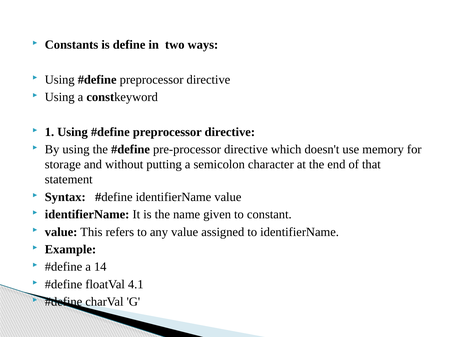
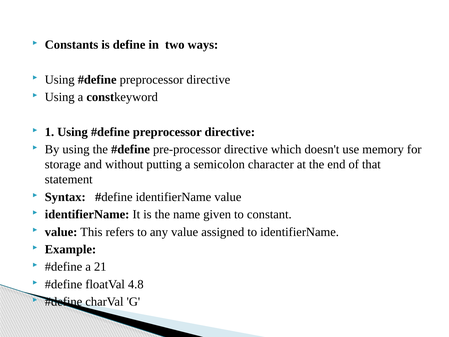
14: 14 -> 21
4.1: 4.1 -> 4.8
